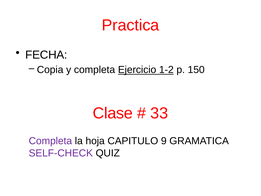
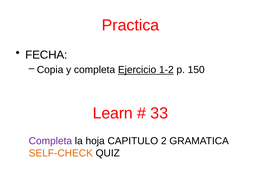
Clase: Clase -> Learn
9: 9 -> 2
SELF-CHECK colour: purple -> orange
